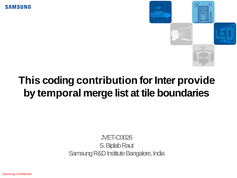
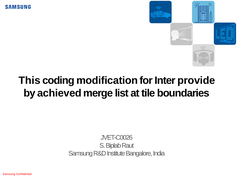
contribution: contribution -> modification
temporal: temporal -> achieved
